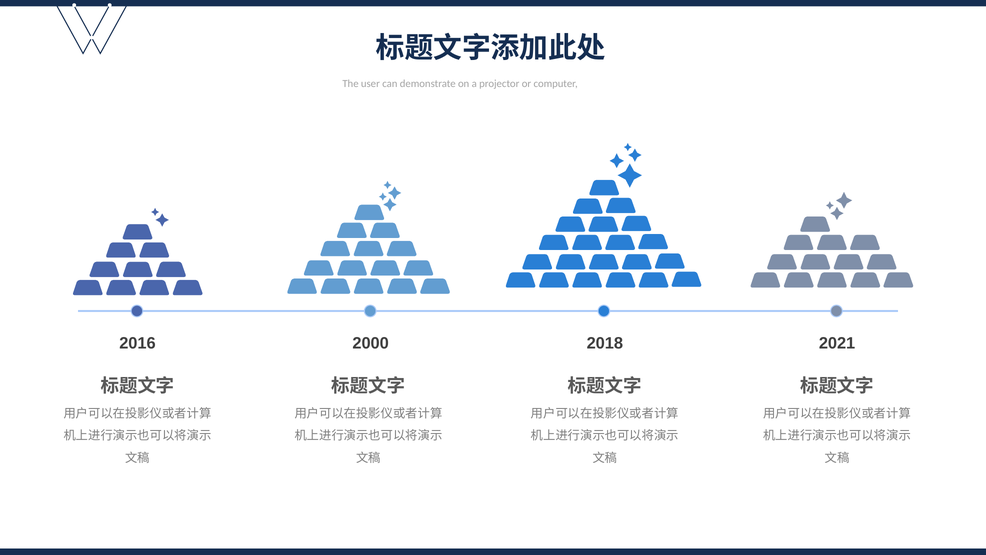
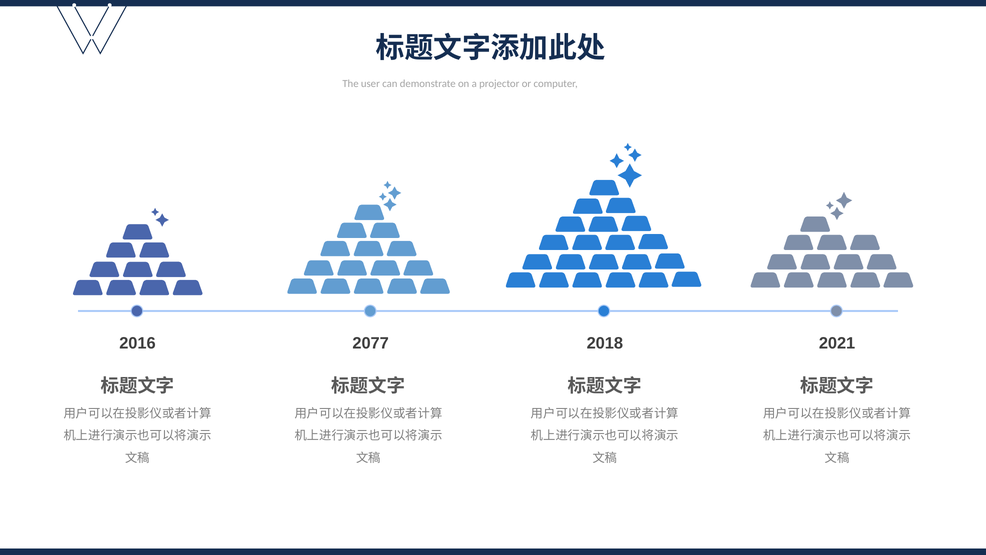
2000: 2000 -> 2077
